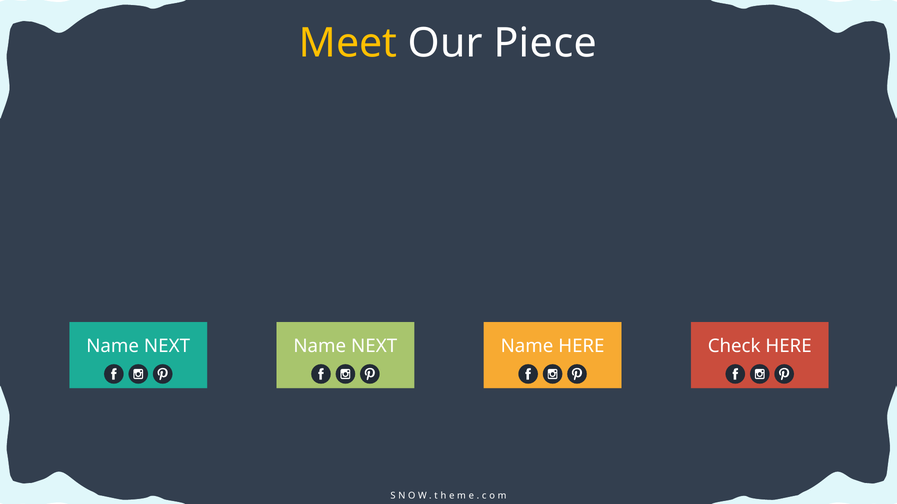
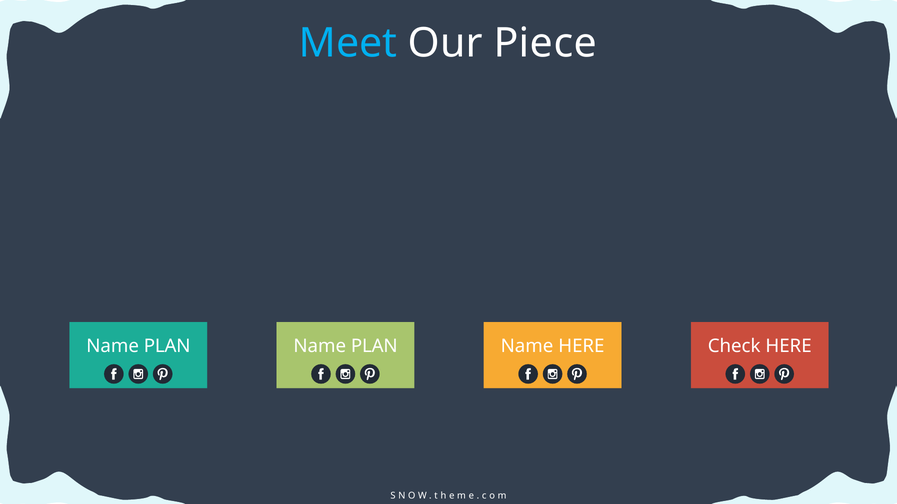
Meet colour: yellow -> light blue
NEXT at (167, 346): NEXT -> PLAN
NEXT at (374, 346): NEXT -> PLAN
